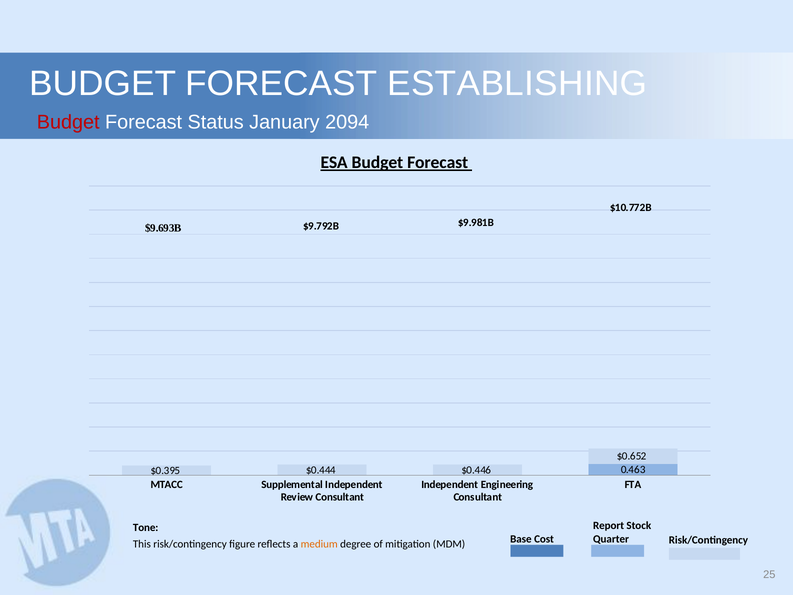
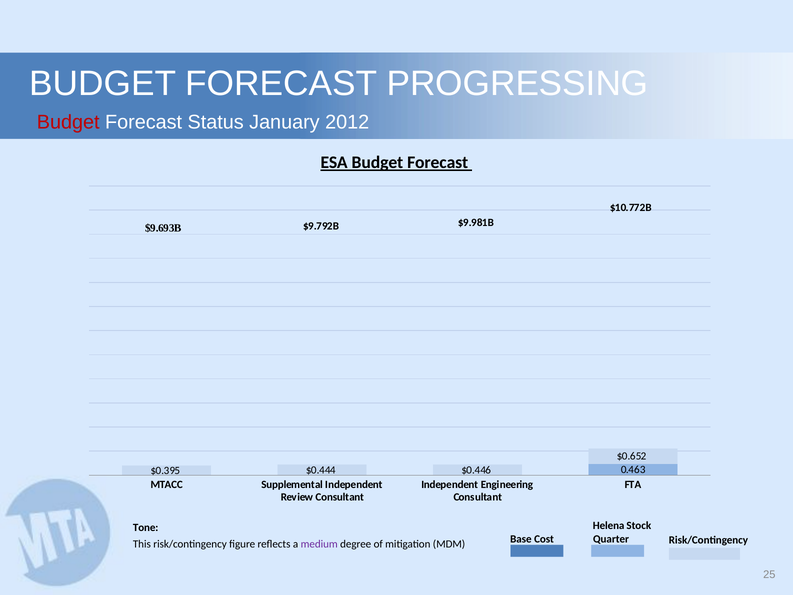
ESTABLISHING: ESTABLISHING -> PROGRESSING
2094: 2094 -> 2012
Report: Report -> Helena
medium colour: orange -> purple
